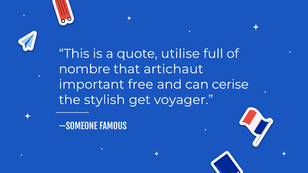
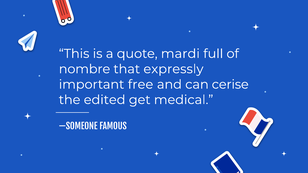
utilise: utilise -> mardi
artichaut: artichaut -> expressly
stylish: stylish -> edited
voyager: voyager -> medical
